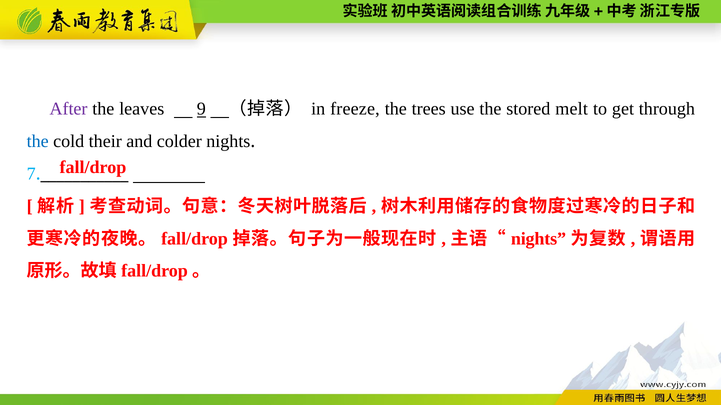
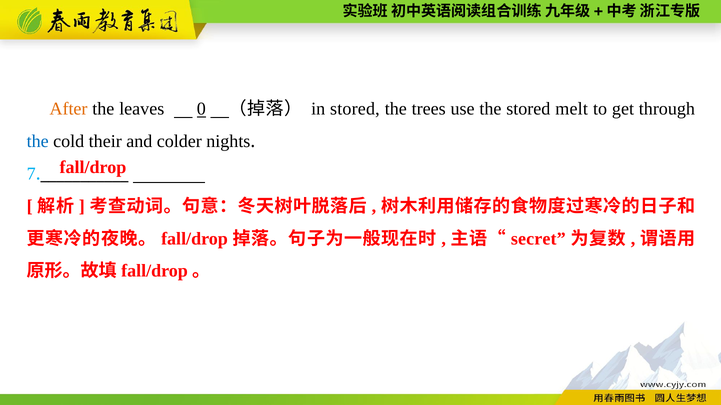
After colour: purple -> orange
9: 9 -> 0
in freeze: freeze -> stored
nights at (538, 239): nights -> secret
